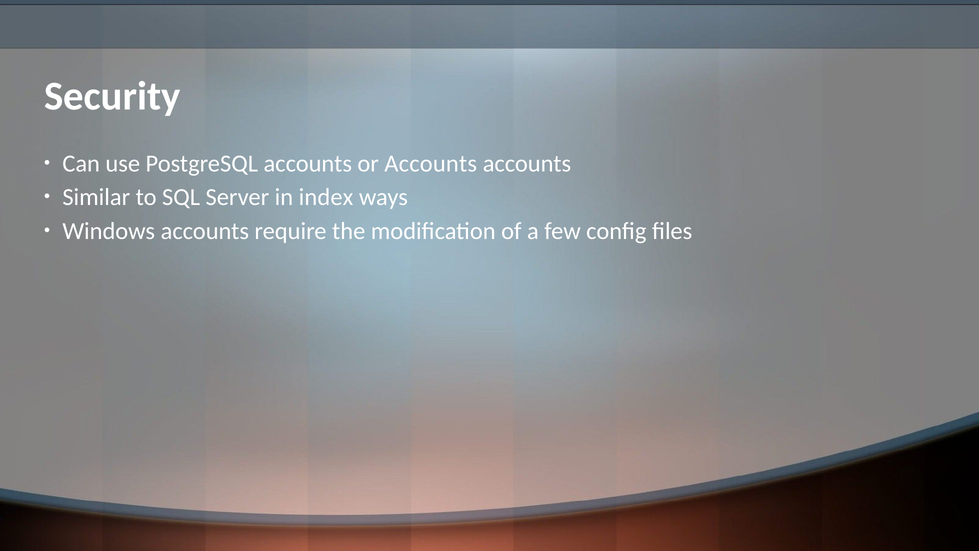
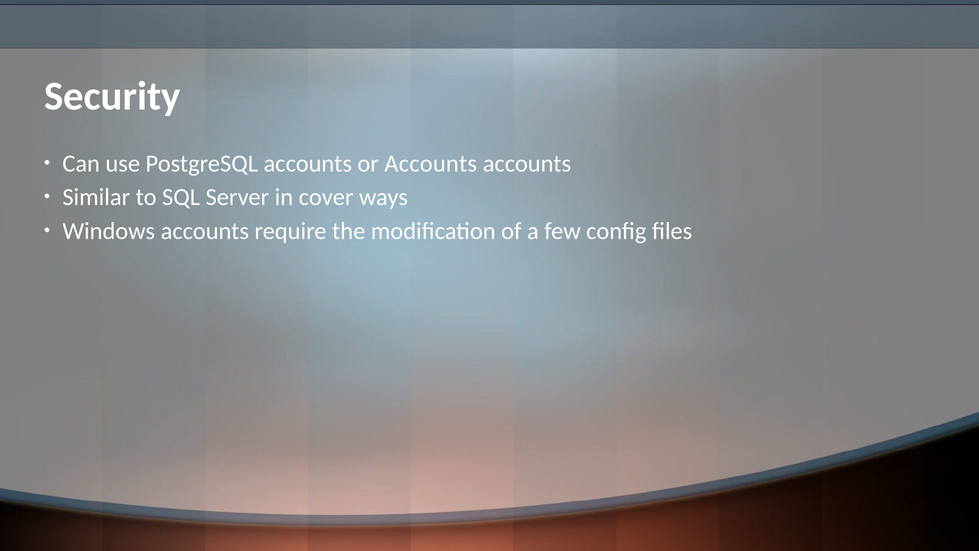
index: index -> cover
